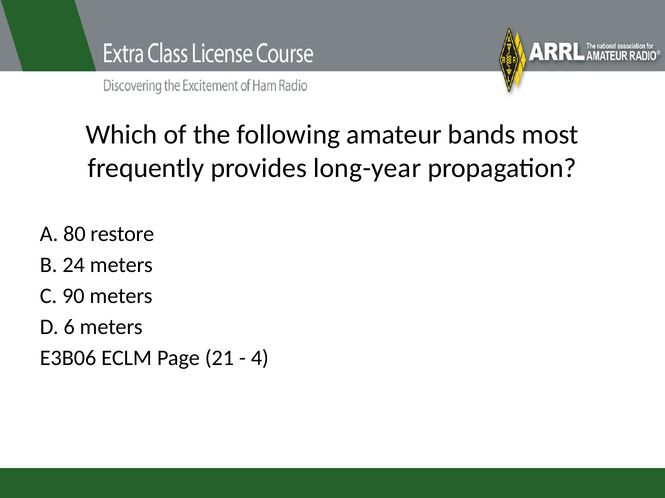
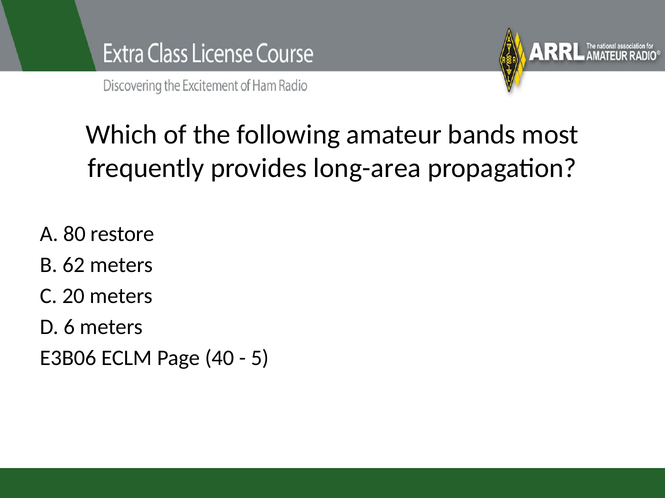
long-year: long-year -> long-area
24: 24 -> 62
90: 90 -> 20
21: 21 -> 40
4: 4 -> 5
